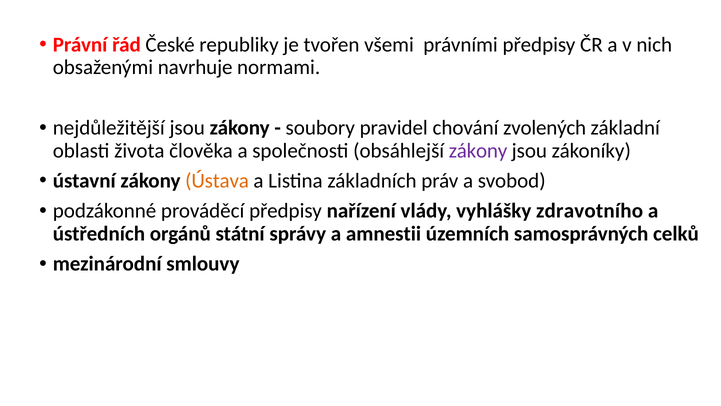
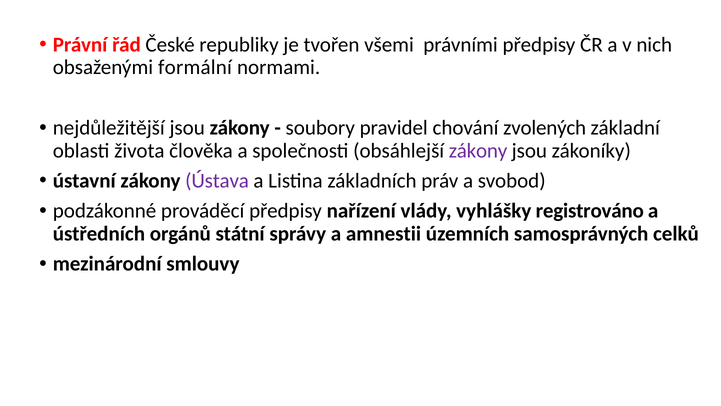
navrhuje: navrhuje -> formální
Ústava colour: orange -> purple
zdravotního: zdravotního -> registrováno
